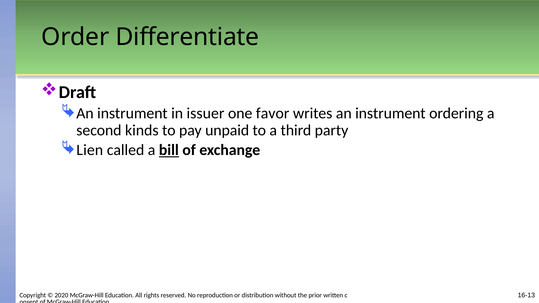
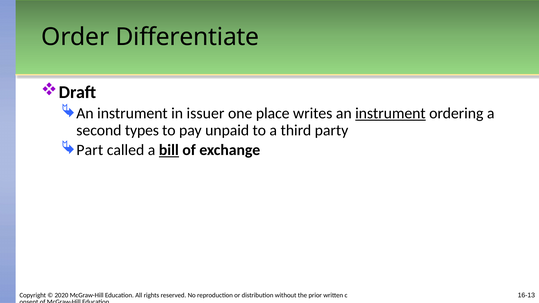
favor: favor -> place
instrument at (390, 113) underline: none -> present
kinds: kinds -> types
Lien: Lien -> Part
